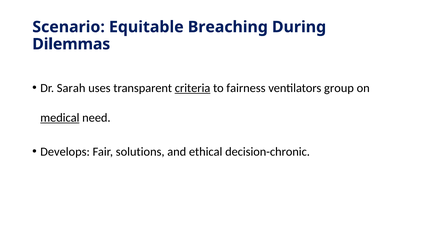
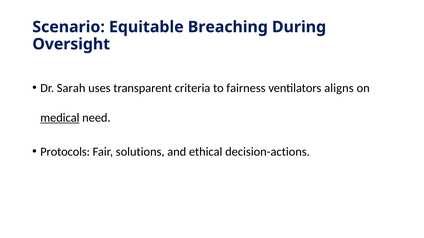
Dilemmas: Dilemmas -> Oversight
criteria underline: present -> none
group: group -> aligns
Develops: Develops -> Protocols
decision-chronic: decision-chronic -> decision-actions
